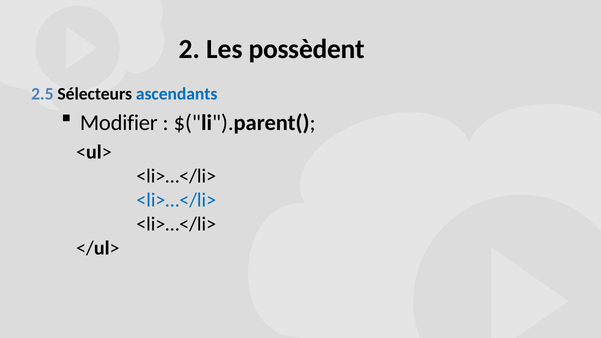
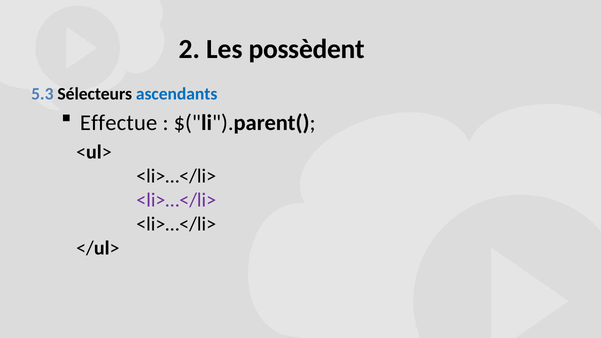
2.5: 2.5 -> 5.3
Modifier: Modifier -> Effectue
<li>…</li> at (176, 200) colour: blue -> purple
